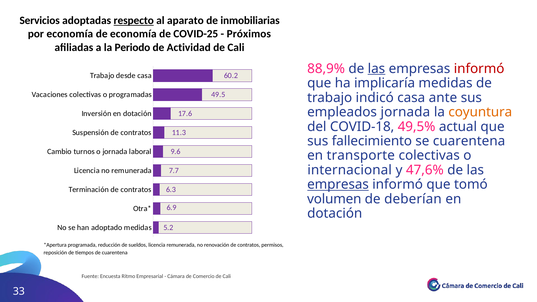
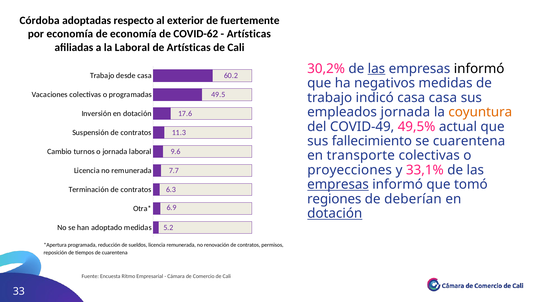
Servicios: Servicios -> Córdoba
respecto underline: present -> none
aparato: aparato -> exterior
inmobiliarias: inmobiliarias -> fuertemente
COVID-25: COVID-25 -> COVID-62
Próximos at (249, 34): Próximos -> Artísticas
la Periodo: Periodo -> Laboral
de Actividad: Actividad -> Artísticas
88,9%: 88,9% -> 30,2%
informó at (479, 69) colour: red -> black
implicaría: implicaría -> negativos
casa ante: ante -> casa
COVID-18: COVID-18 -> COVID-49
internacional: internacional -> proyecciones
47,6%: 47,6% -> 33,1%
volumen: volumen -> regiones
dotación at (335, 214) underline: none -> present
